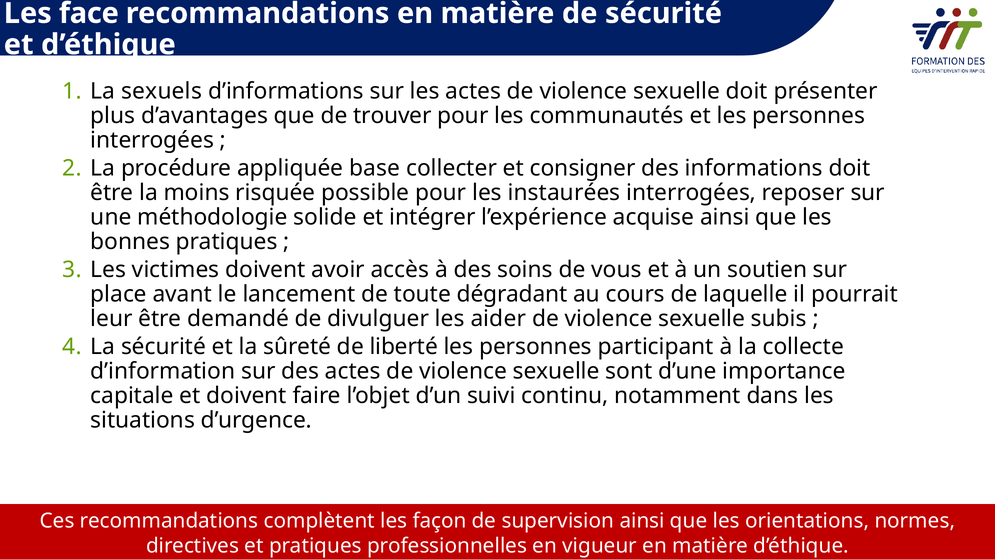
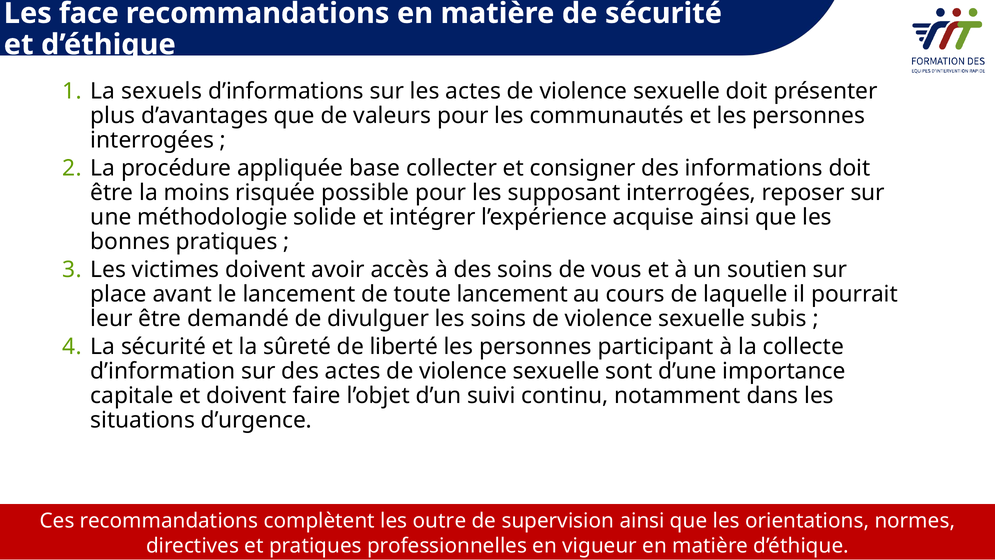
trouver: trouver -> valeurs
instaurées: instaurées -> supposant
toute dégradant: dégradant -> lancement
les aider: aider -> soins
façon: façon -> outre
